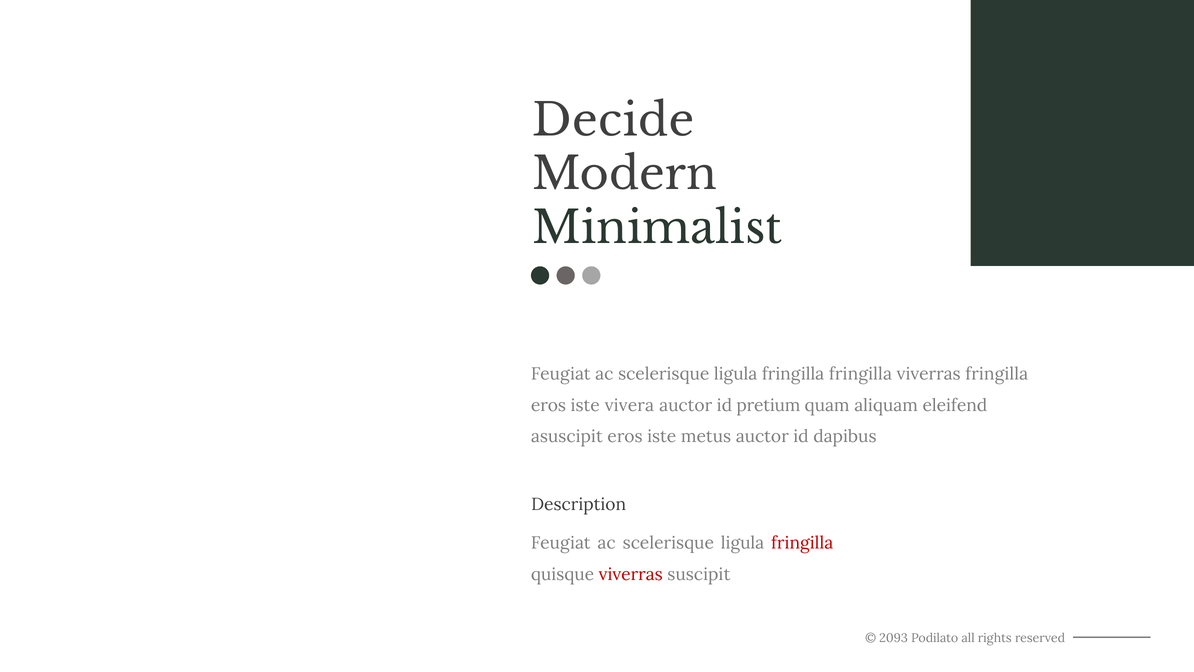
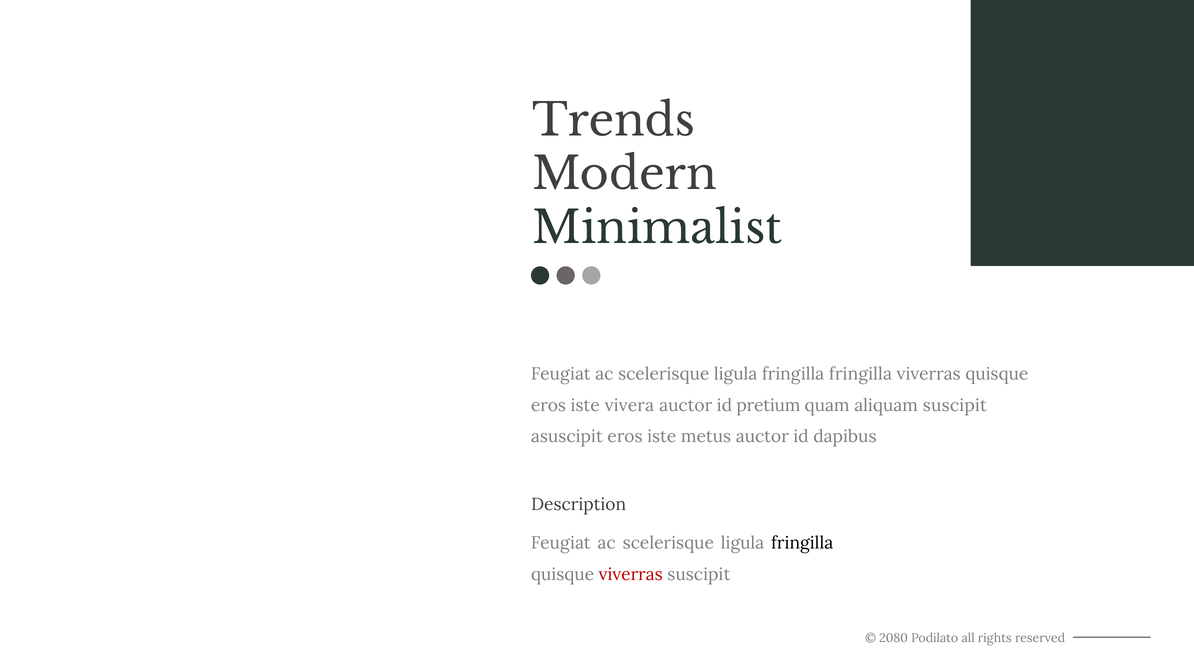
Decide: Decide -> Trends
viverras fringilla: fringilla -> quisque
aliquam eleifend: eleifend -> suscipit
fringilla at (802, 543) colour: red -> black
2093: 2093 -> 2080
